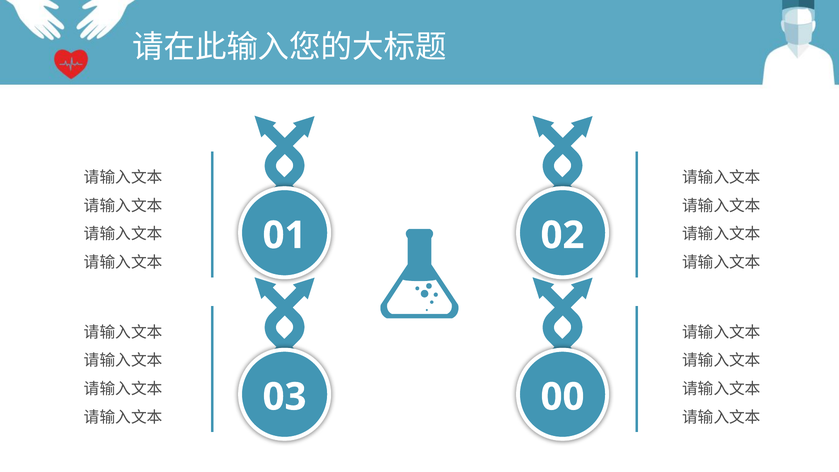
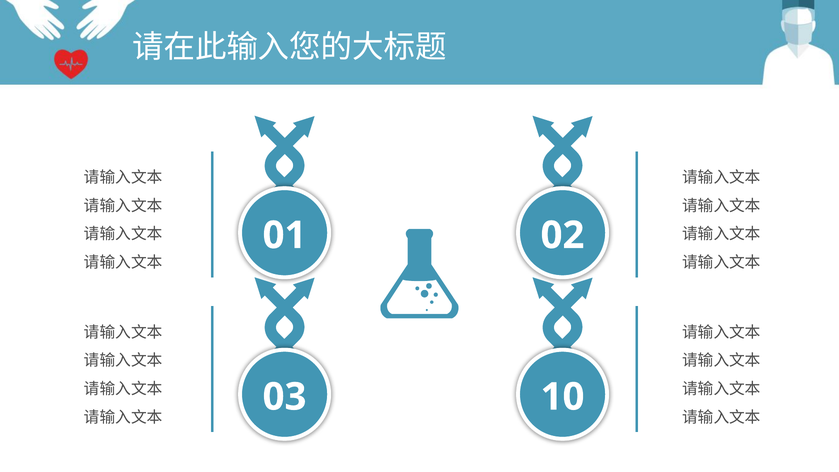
00: 00 -> 10
